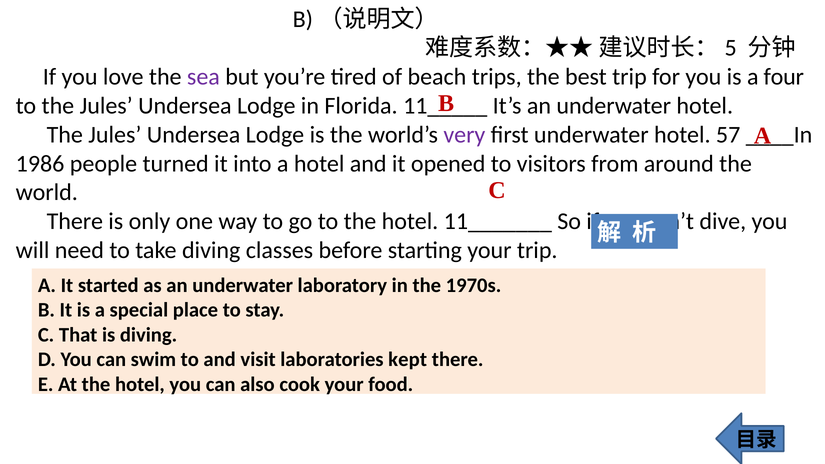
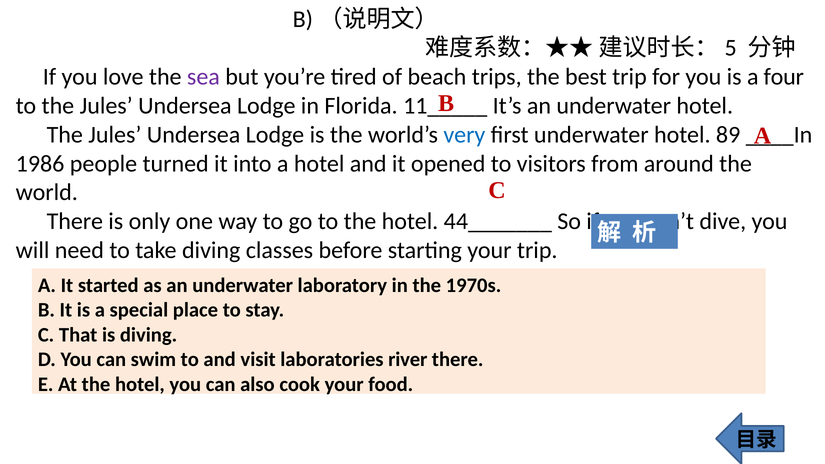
very colour: purple -> blue
57: 57 -> 89
11_______: 11_______ -> 44_______
kept: kept -> river
